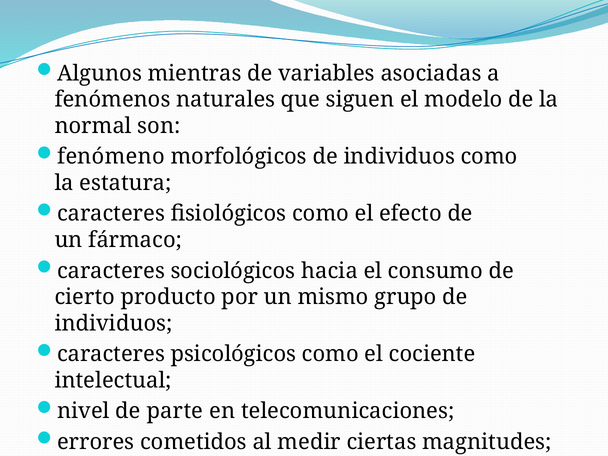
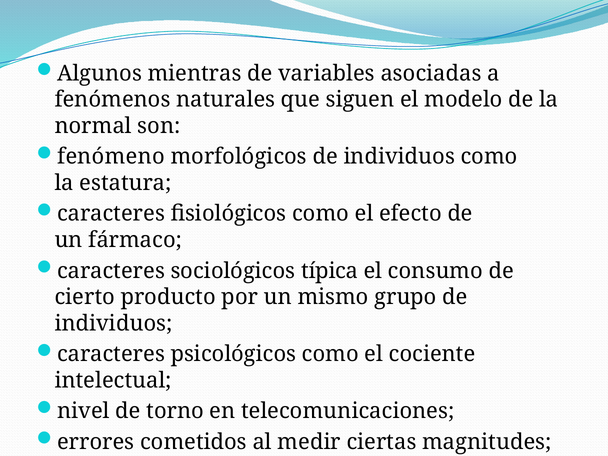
hacia: hacia -> típica
parte: parte -> torno
